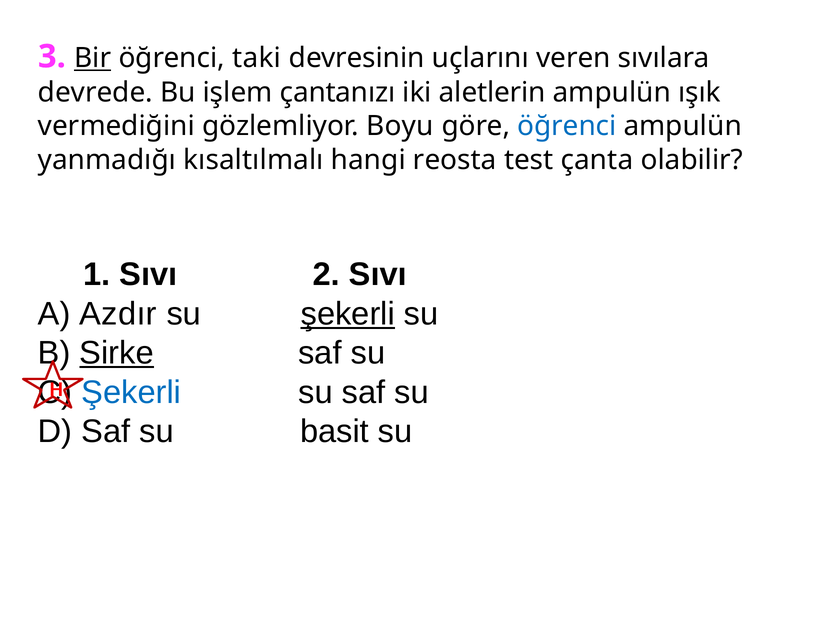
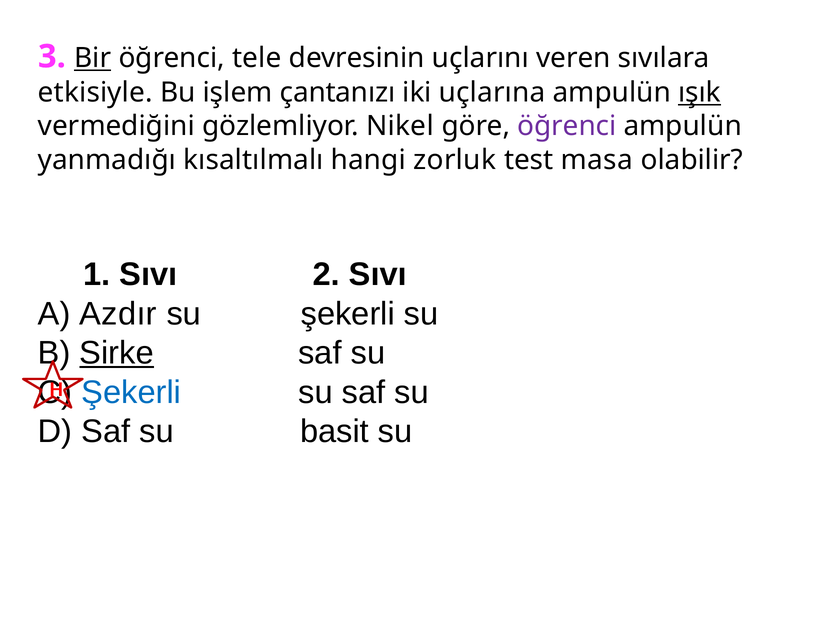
taki: taki -> tele
devrede: devrede -> etkisiyle
aletlerin: aletlerin -> uçlarına
ışık underline: none -> present
Boyu: Boyu -> Nikel
öğrenci at (567, 126) colour: blue -> purple
reosta: reosta -> zorluk
çanta: çanta -> masa
şekerli at (348, 314) underline: present -> none
